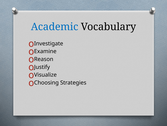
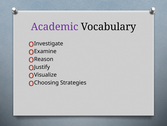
Academic colour: blue -> purple
